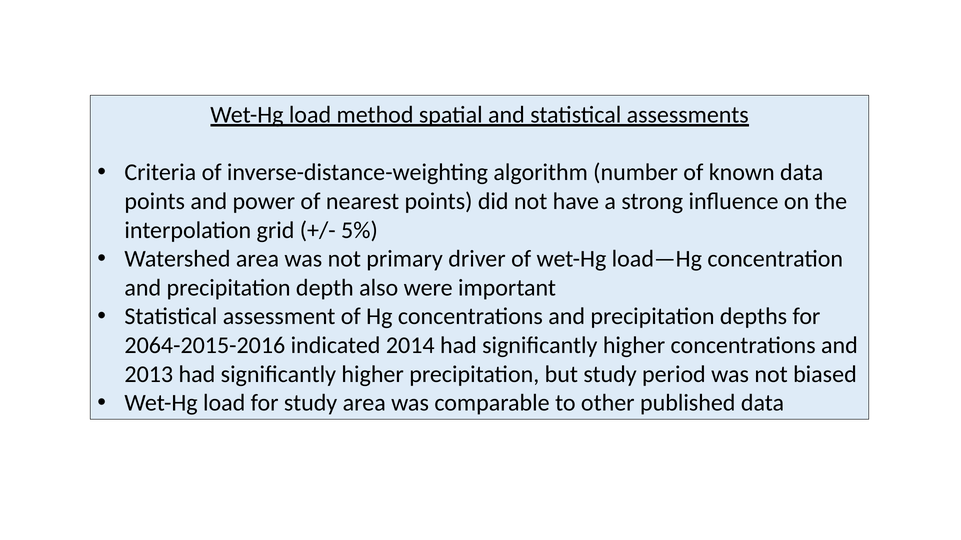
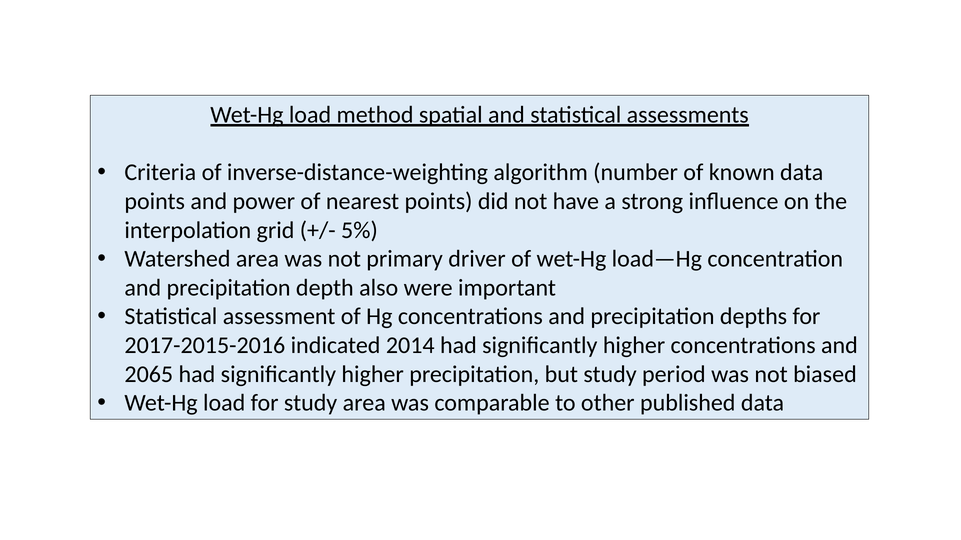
2064-2015-2016: 2064-2015-2016 -> 2017-2015-2016
2013: 2013 -> 2065
